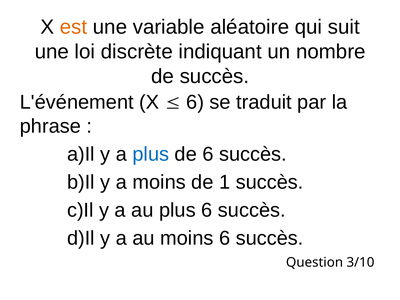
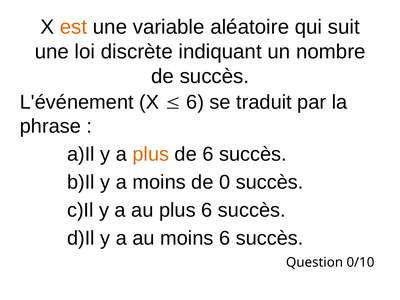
plus at (151, 154) colour: blue -> orange
1: 1 -> 0
3/10: 3/10 -> 0/10
